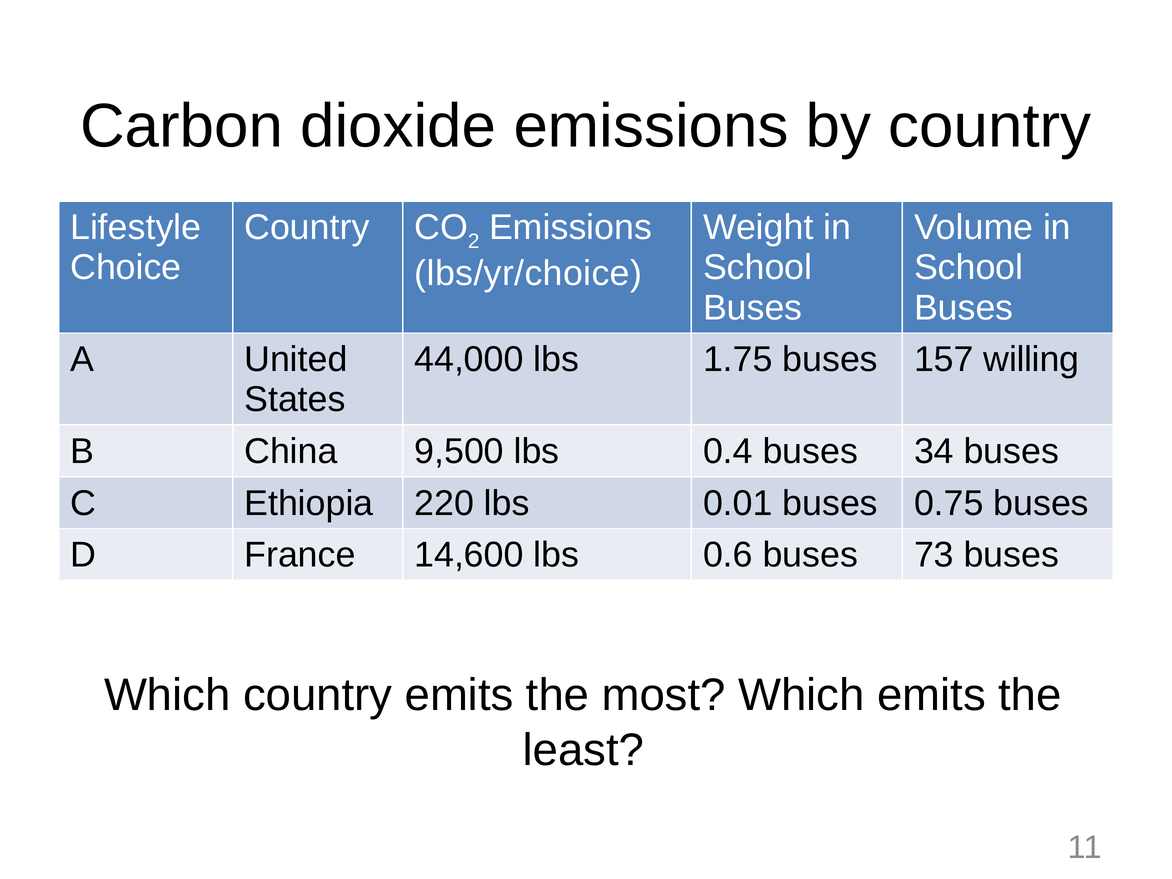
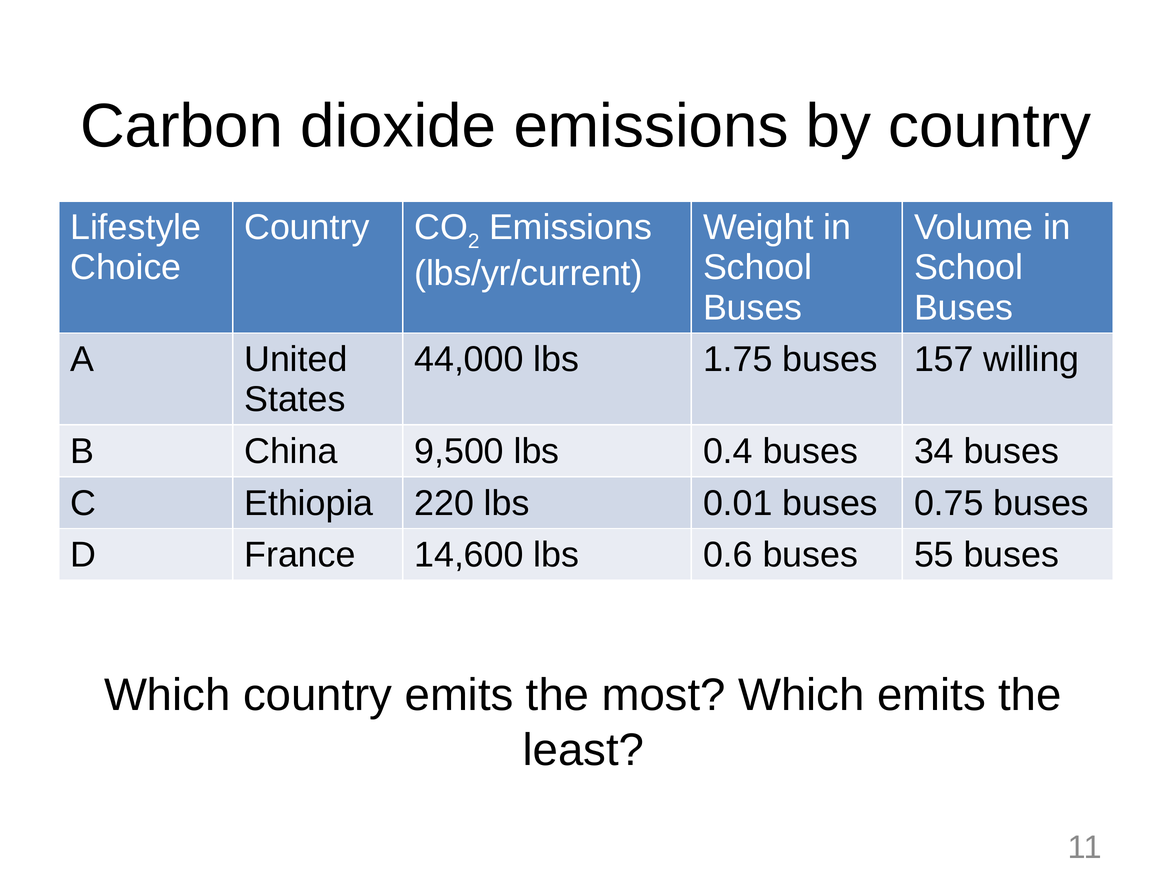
lbs/yr/choice: lbs/yr/choice -> lbs/yr/current
73: 73 -> 55
